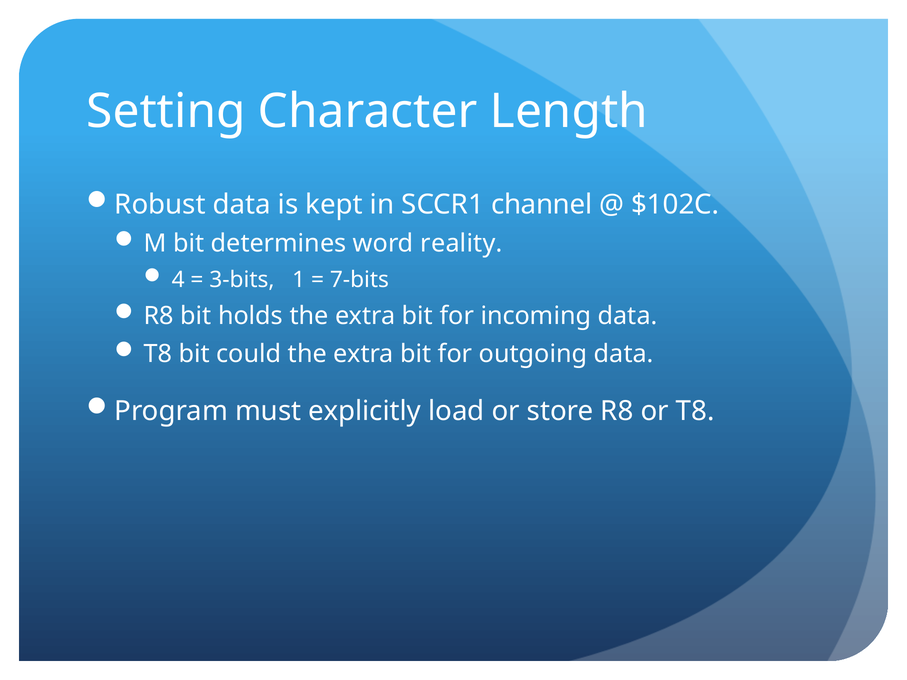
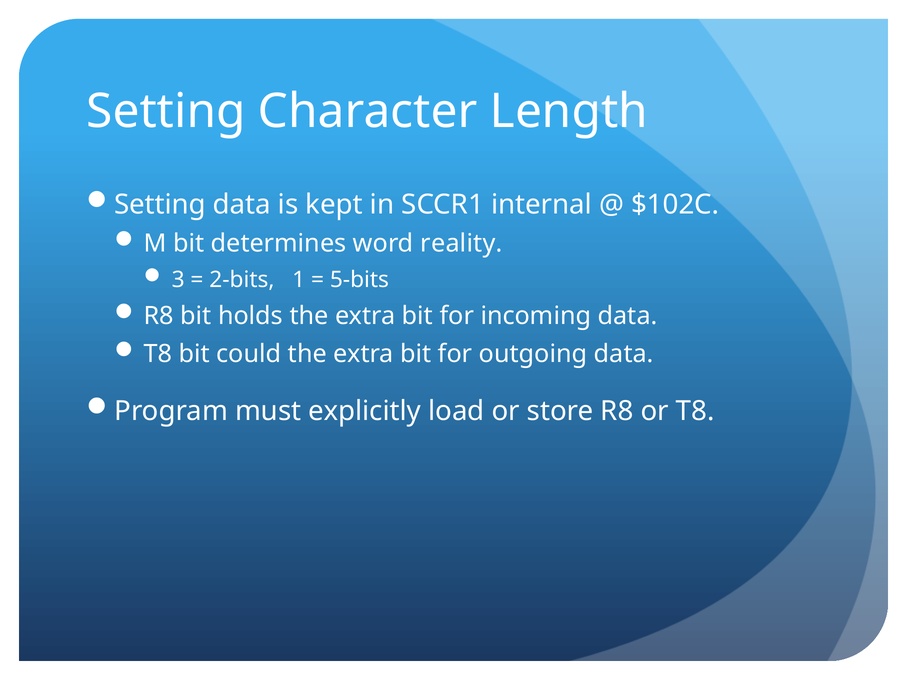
Robust at (160, 205): Robust -> Setting
channel: channel -> internal
4: 4 -> 3
3-bits: 3-bits -> 2-bits
7-bits: 7-bits -> 5-bits
